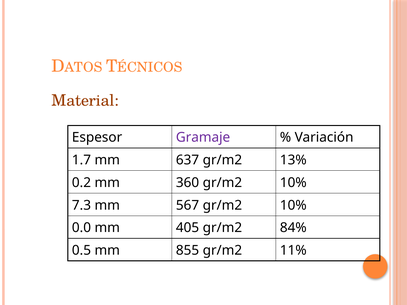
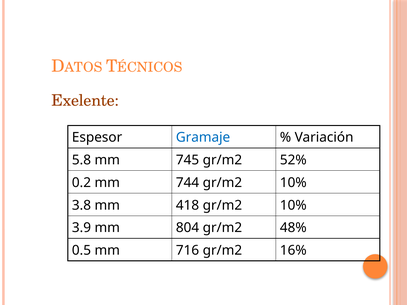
Material: Material -> Exelente
Gramaje colour: purple -> blue
1.7: 1.7 -> 5.8
637: 637 -> 745
13%: 13% -> 52%
360: 360 -> 744
7.3: 7.3 -> 3.8
567: 567 -> 418
0.0: 0.0 -> 3.9
405: 405 -> 804
84%: 84% -> 48%
855: 855 -> 716
11%: 11% -> 16%
